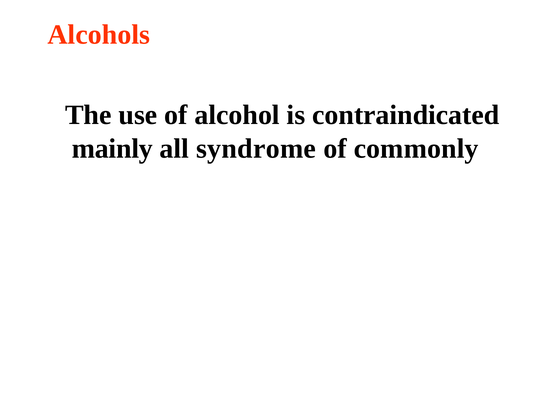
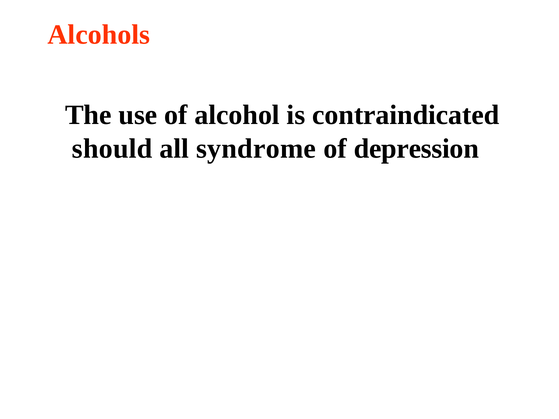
mainly: mainly -> should
commonly: commonly -> depression
